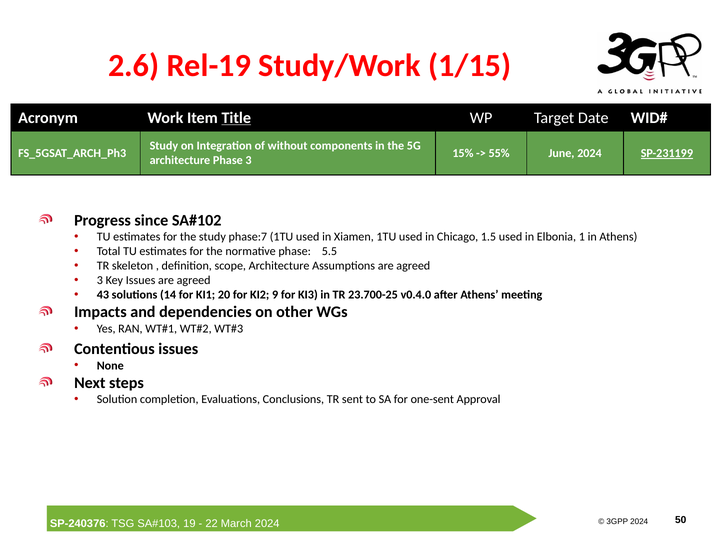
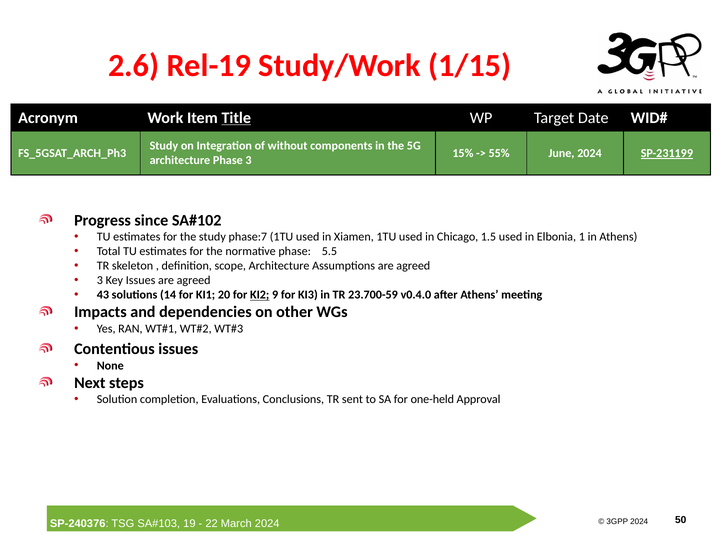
KI2 underline: none -> present
23.700-25: 23.700-25 -> 23.700-59
one-sent: one-sent -> one-held
